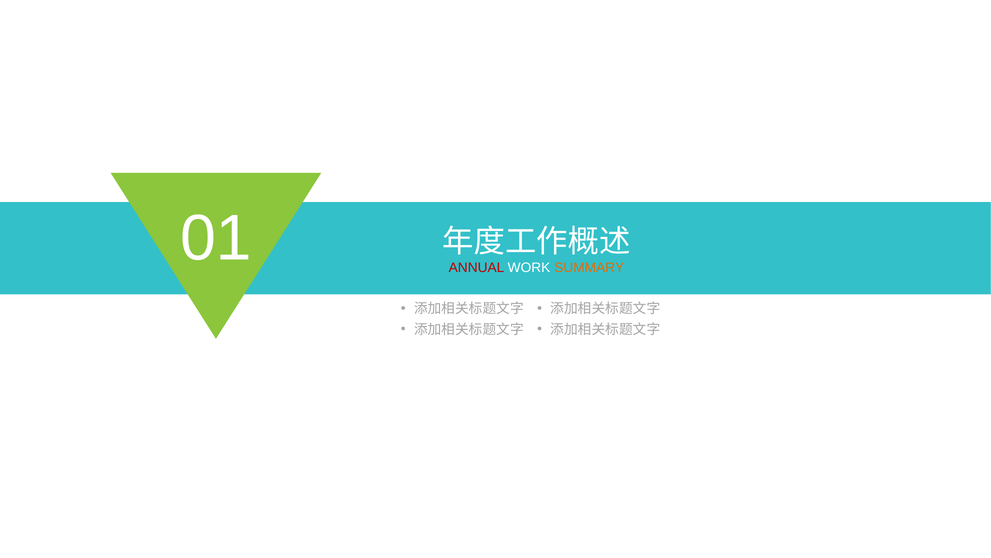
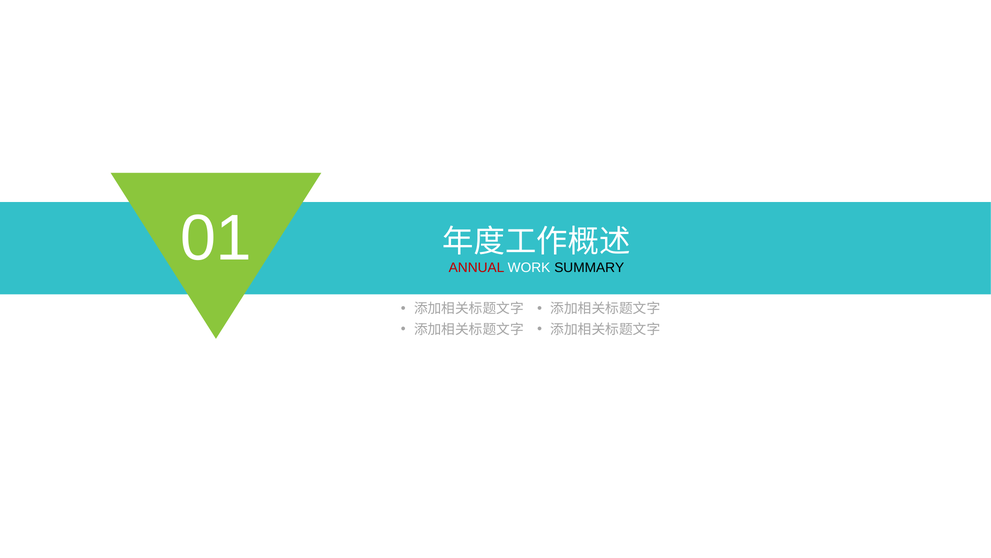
SUMMARY colour: orange -> black
